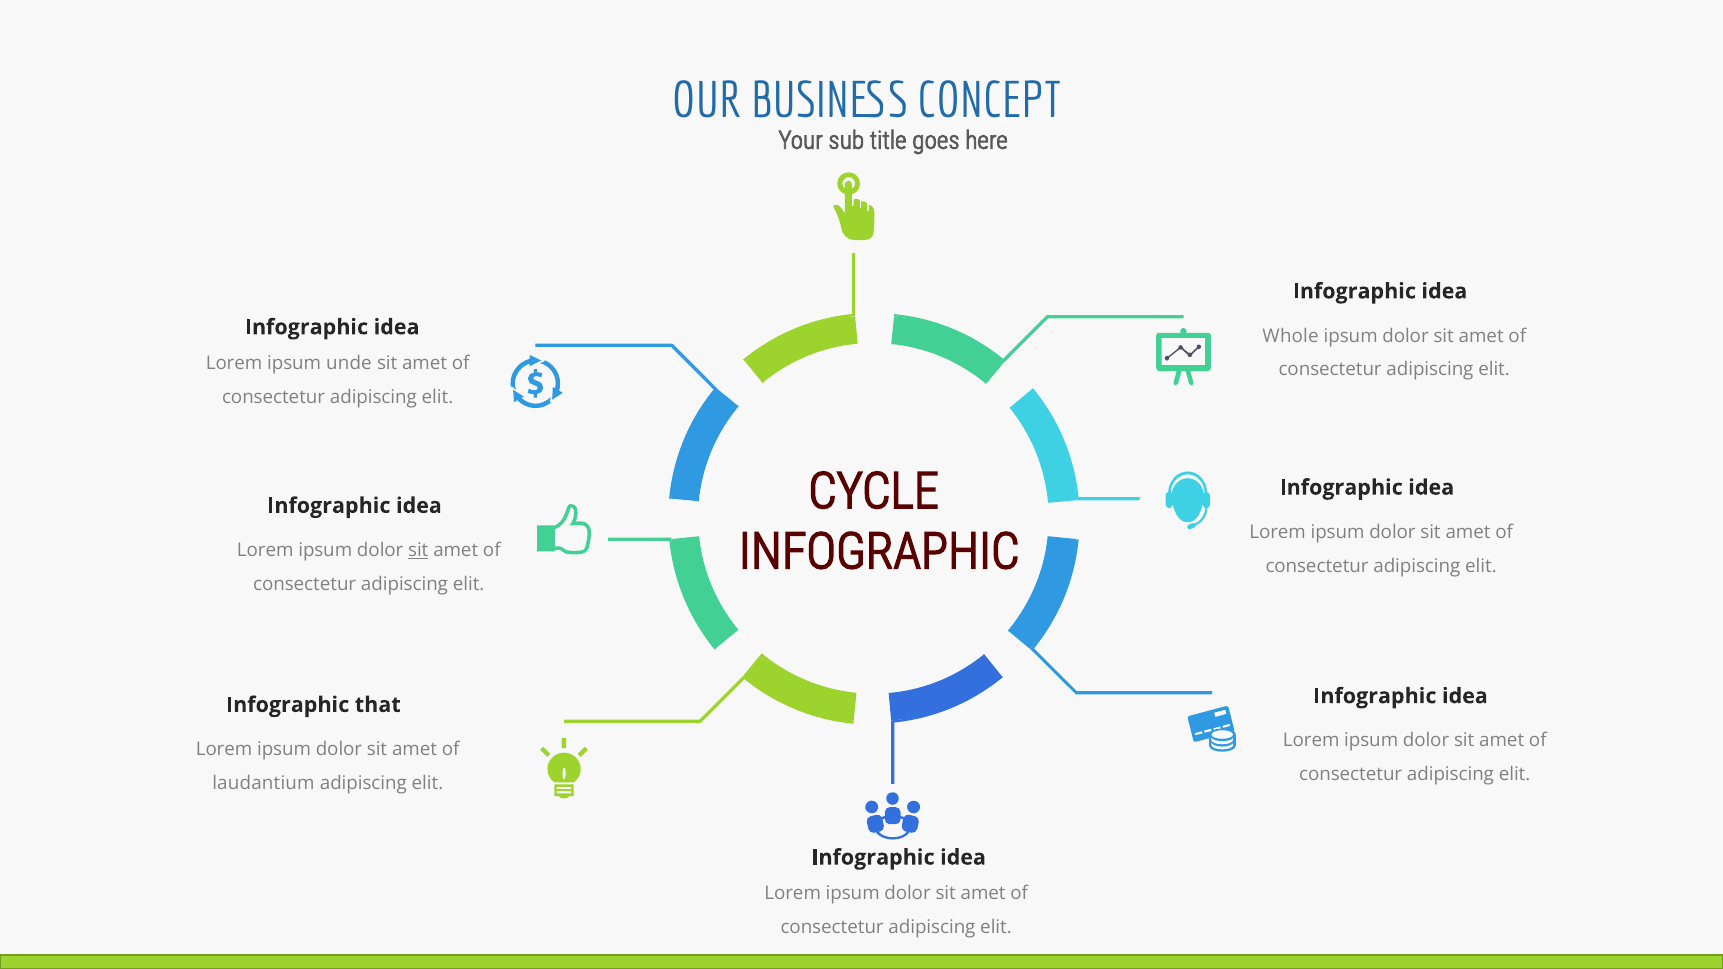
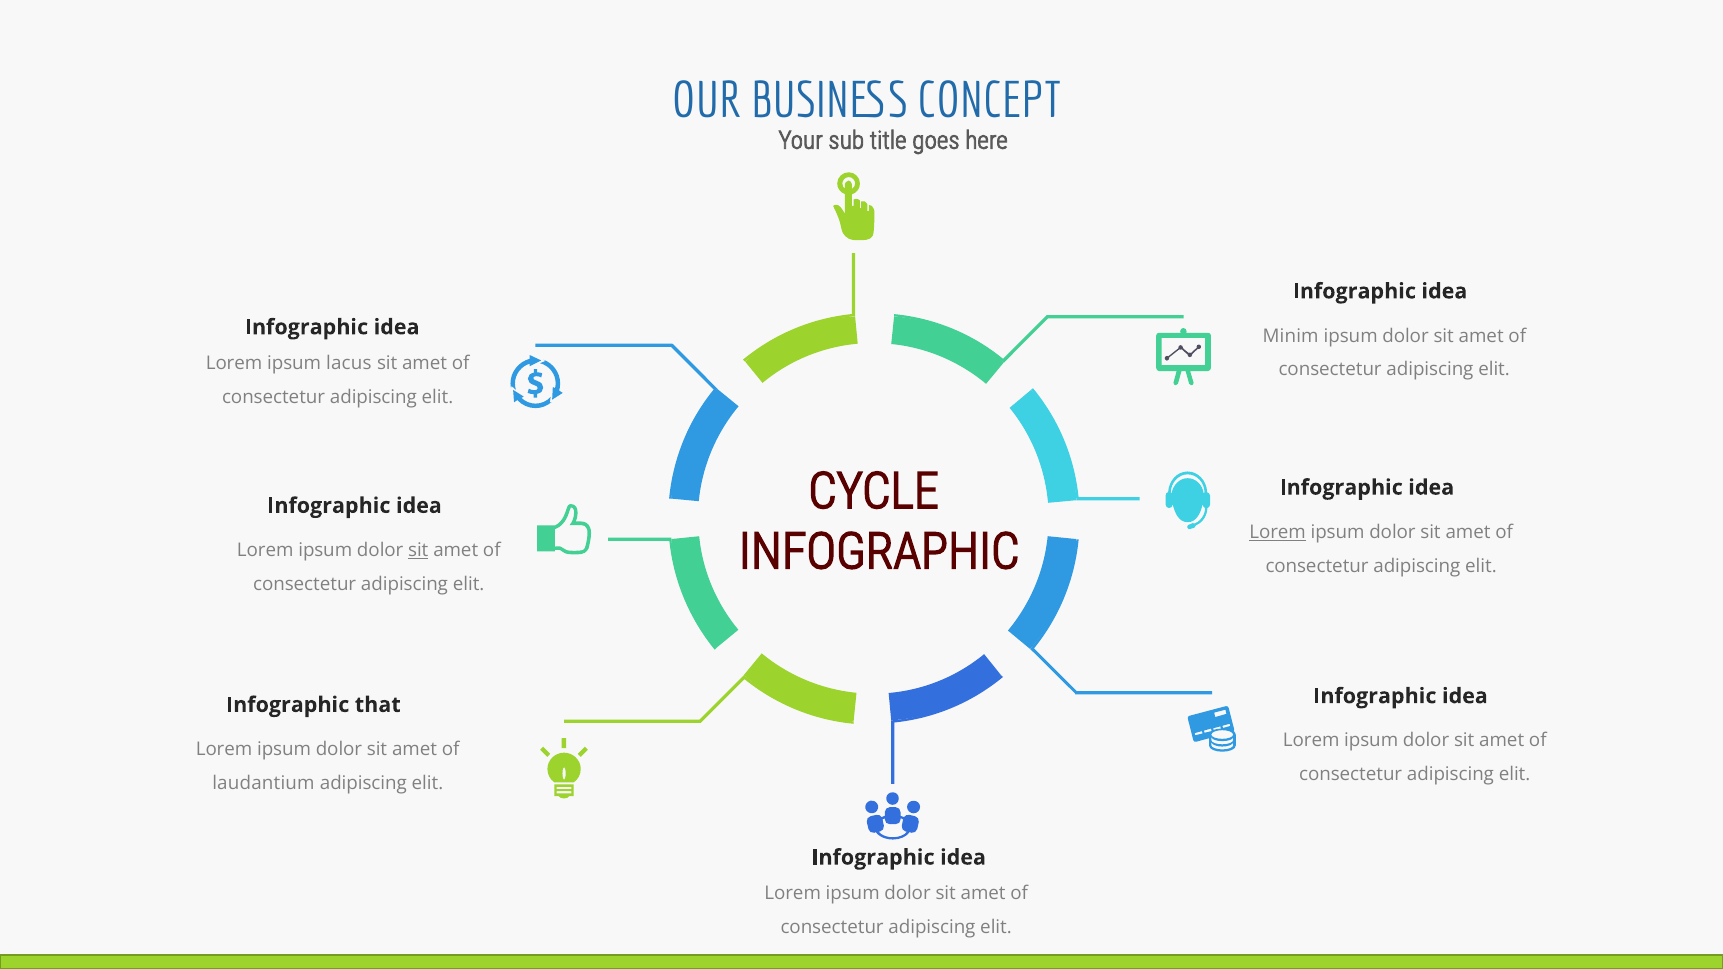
Whole: Whole -> Minim
unde: unde -> lacus
Lorem at (1278, 532) underline: none -> present
